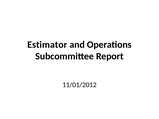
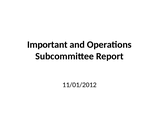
Estimator: Estimator -> Important
